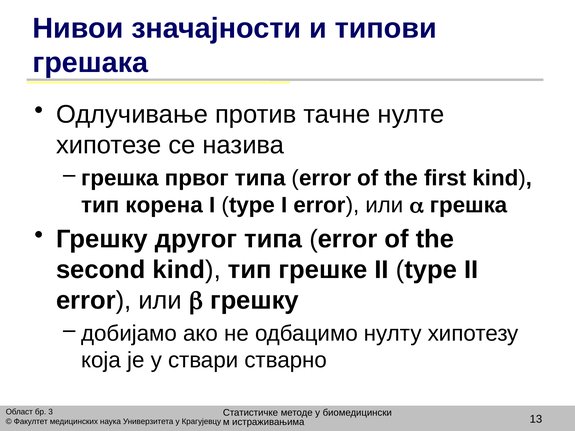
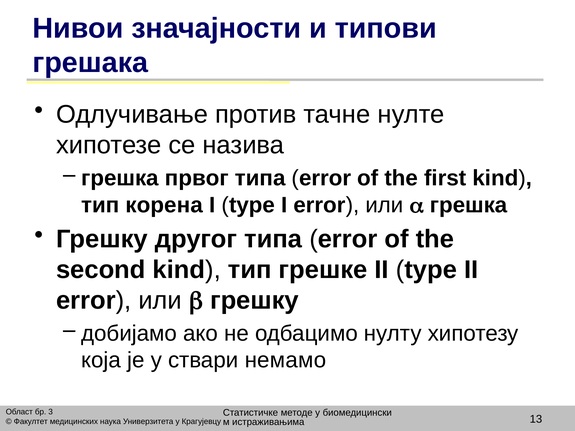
стварно: стварно -> немамо
